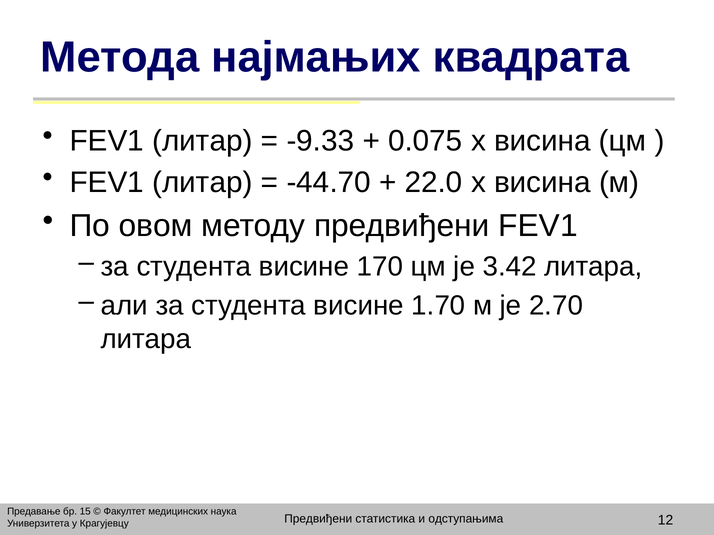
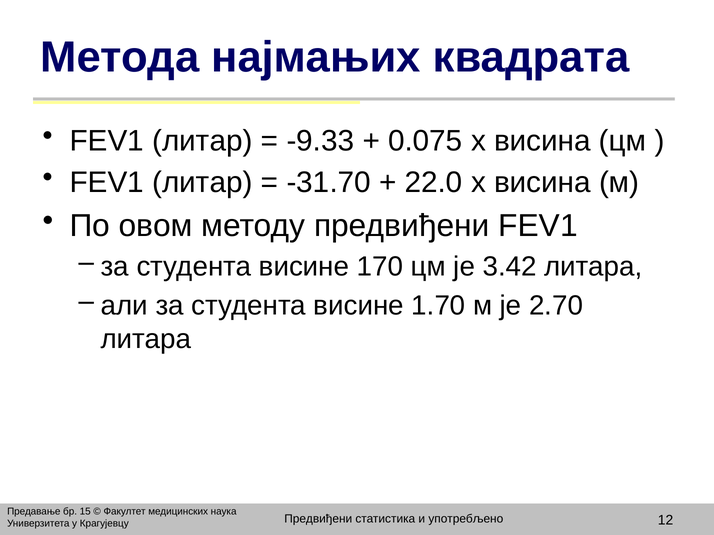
-44.70: -44.70 -> -31.70
одступањима: одступањима -> употребљено
